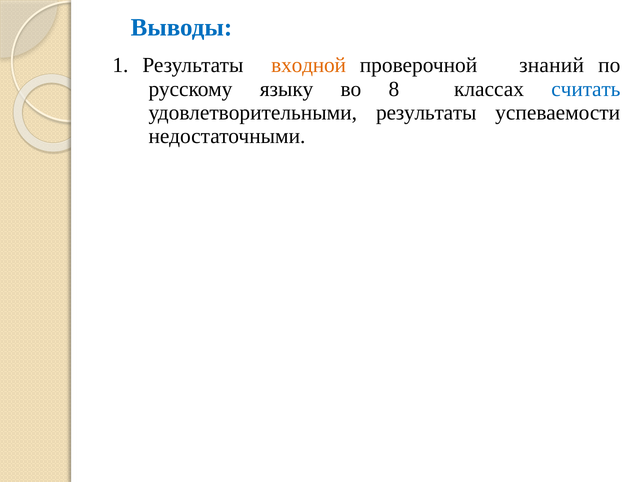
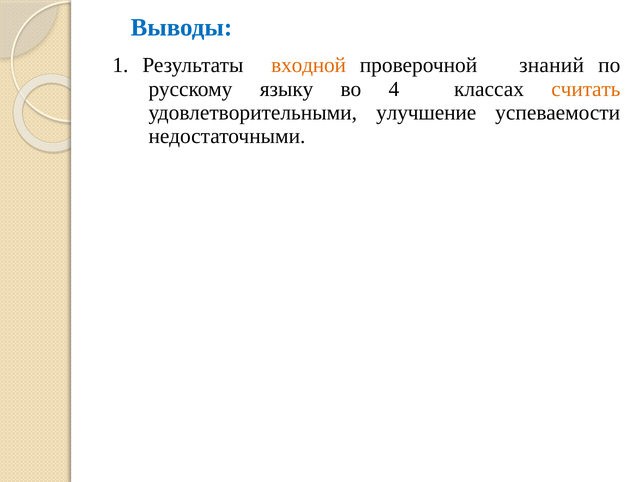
8: 8 -> 4
считать colour: blue -> orange
удовлетворительными результаты: результаты -> улучшение
